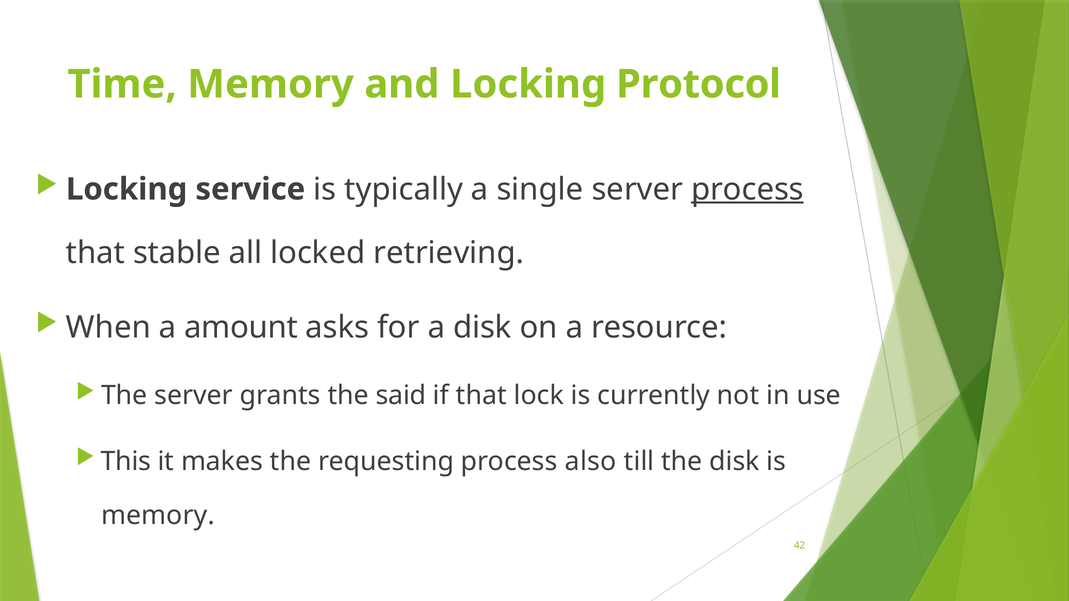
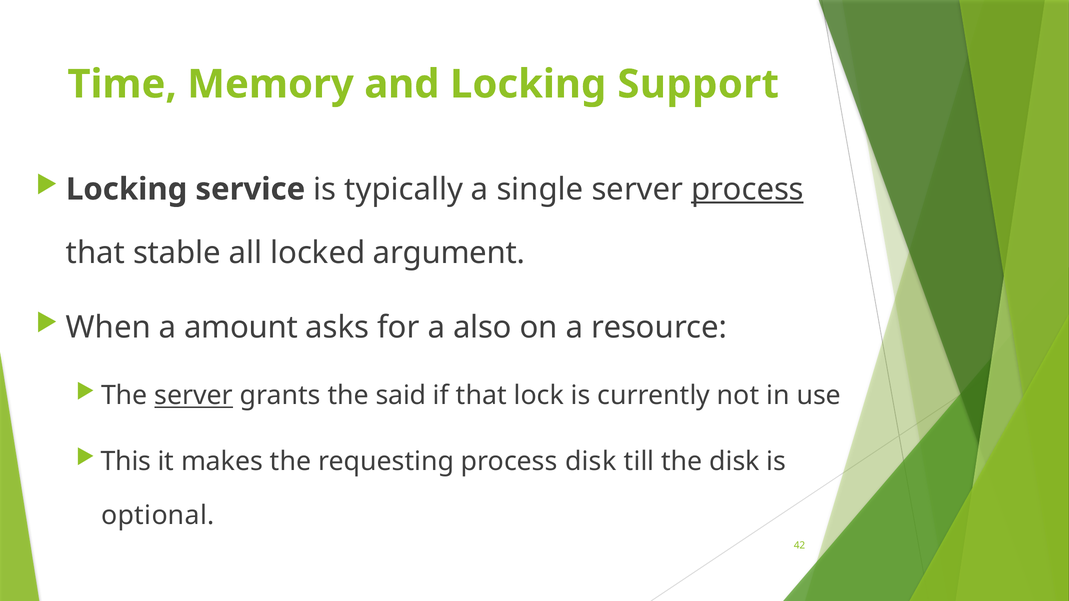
Protocol: Protocol -> Support
retrieving: retrieving -> argument
a disk: disk -> also
server at (194, 396) underline: none -> present
process also: also -> disk
memory at (158, 516): memory -> optional
